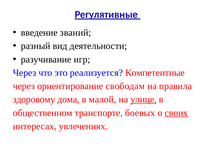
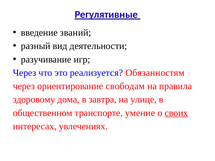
Компетентные: Компетентные -> Обязанностям
малой: малой -> завтра
улице underline: present -> none
боевых: боевых -> умение
